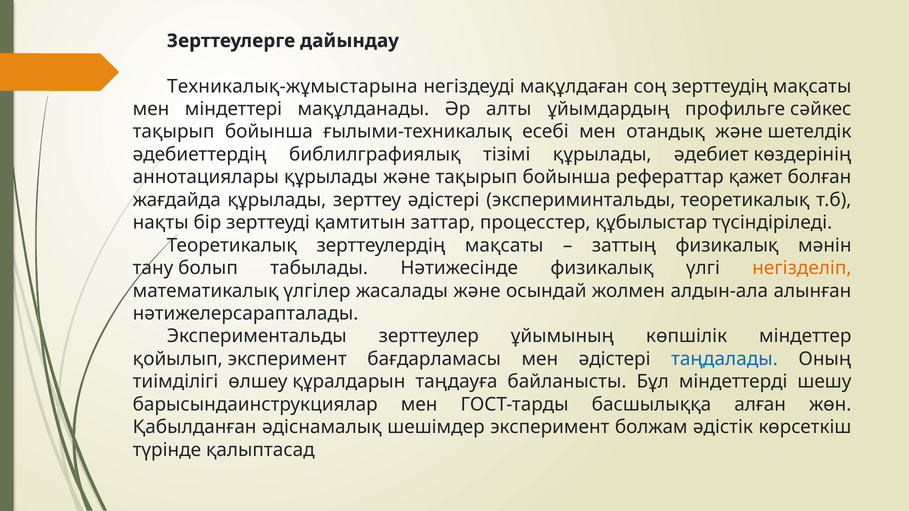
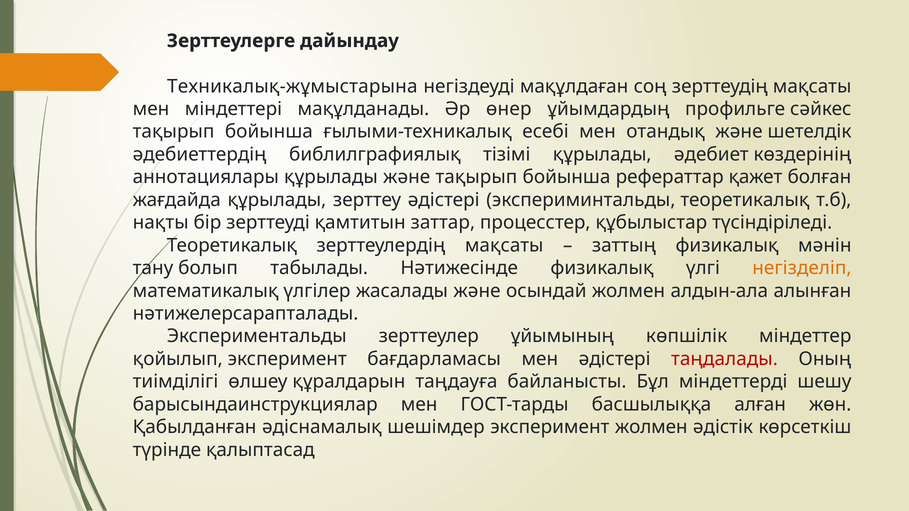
алты: алты -> өнер
таңдалады colour: blue -> red
эксперимент болжам: болжам -> жолмен
